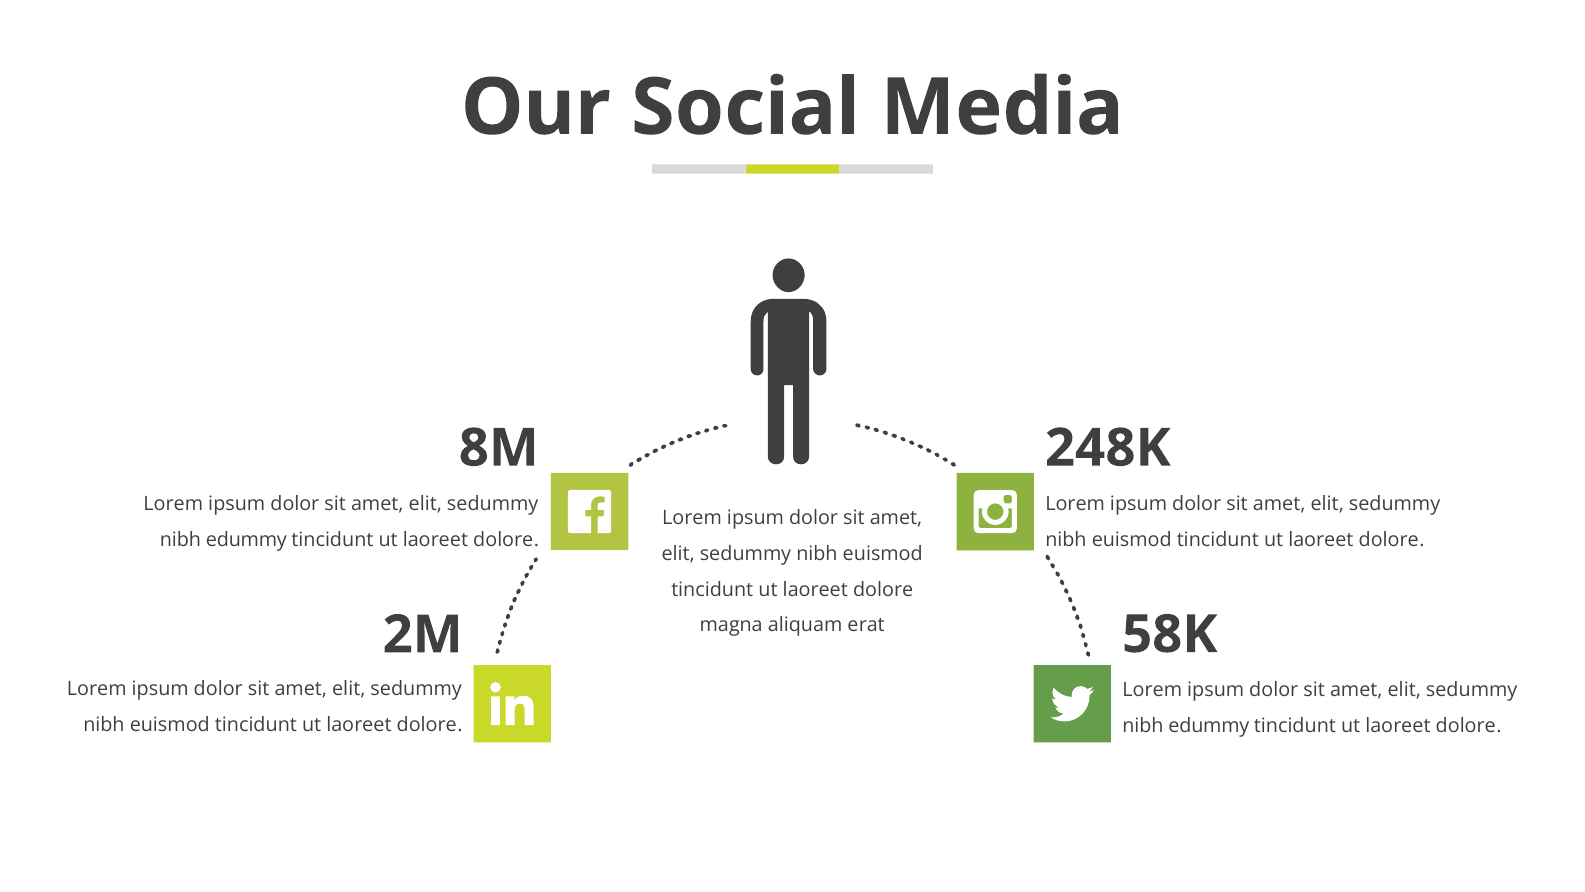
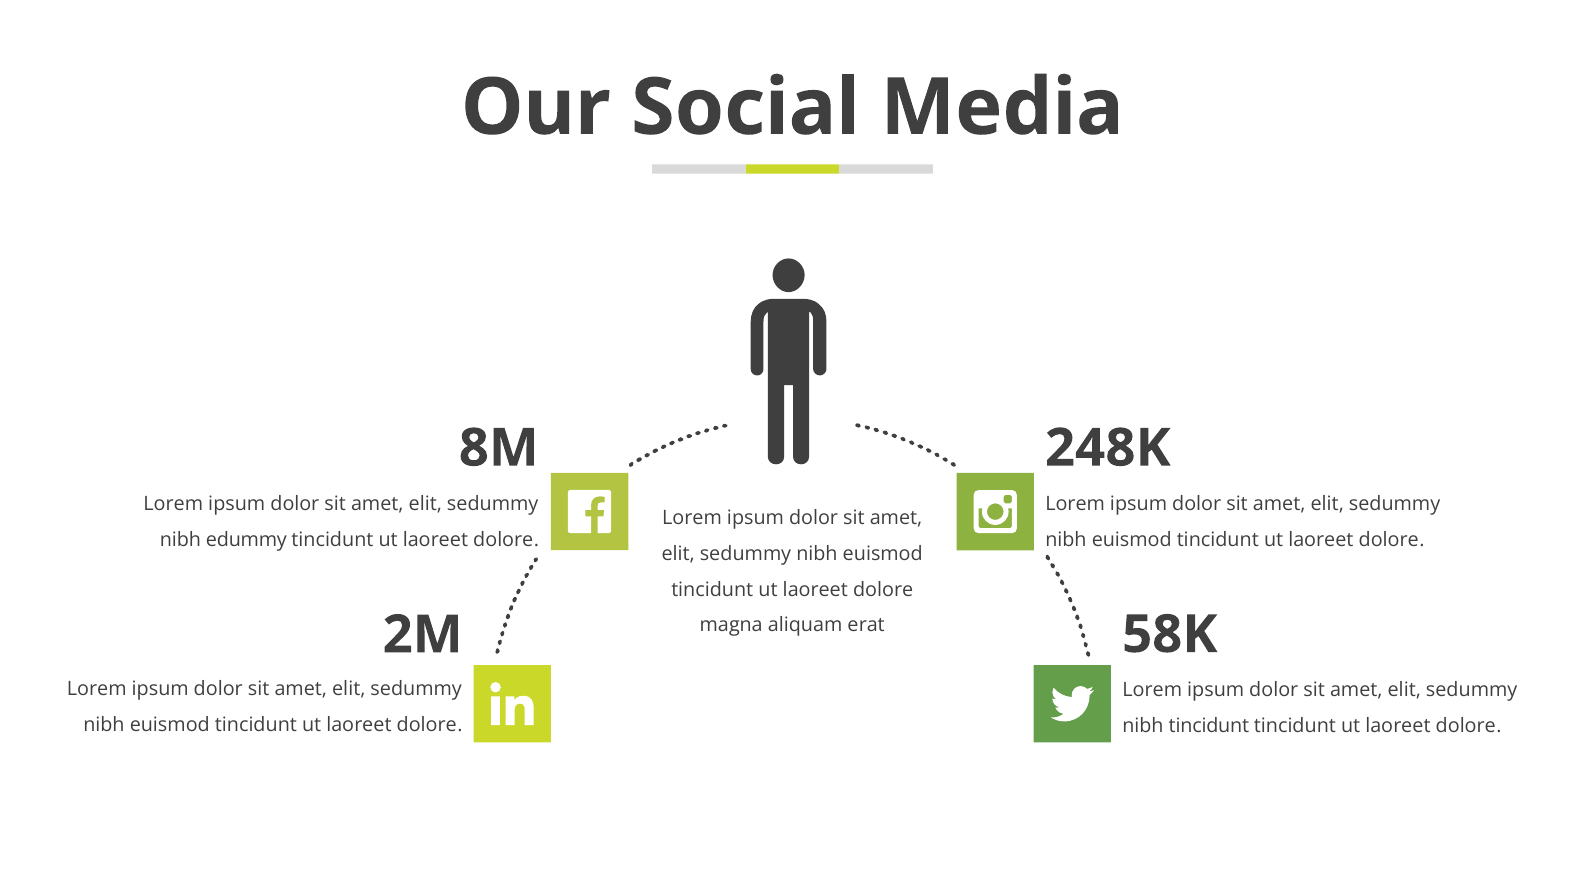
edummy at (1209, 726): edummy -> tincidunt
